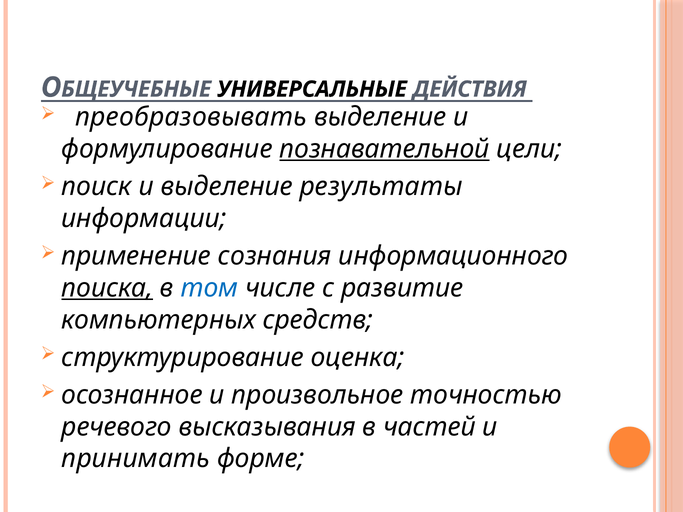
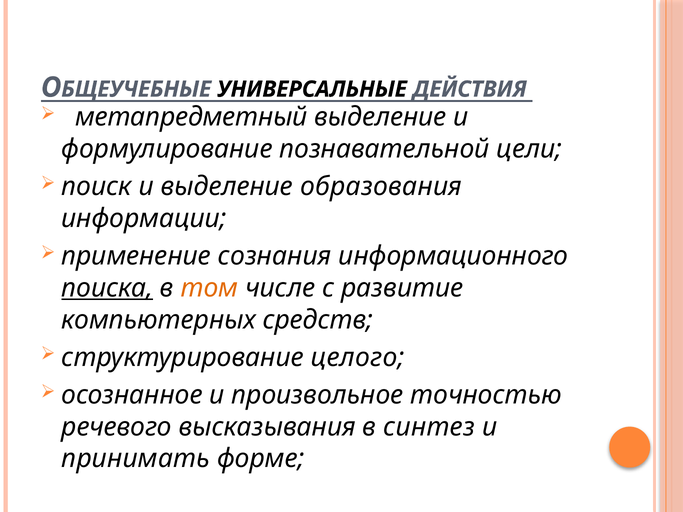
преобразовывать: преобразовывать -> метапредметный
познавательной underline: present -> none
результаты: результаты -> образования
том colour: blue -> orange
оценка: оценка -> целого
частей: частей -> синтез
